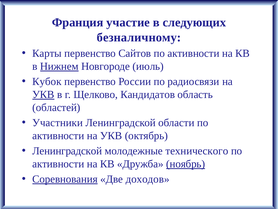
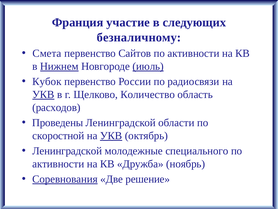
Карты: Карты -> Смета
июль underline: none -> present
Кандидатов: Кандидатов -> Количество
областей: областей -> расходов
Участники: Участники -> Проведены
активности at (58, 135): активности -> скоростной
УКВ at (111, 135) underline: none -> present
технического: технического -> специального
ноябрь underline: present -> none
доходов: доходов -> решение
